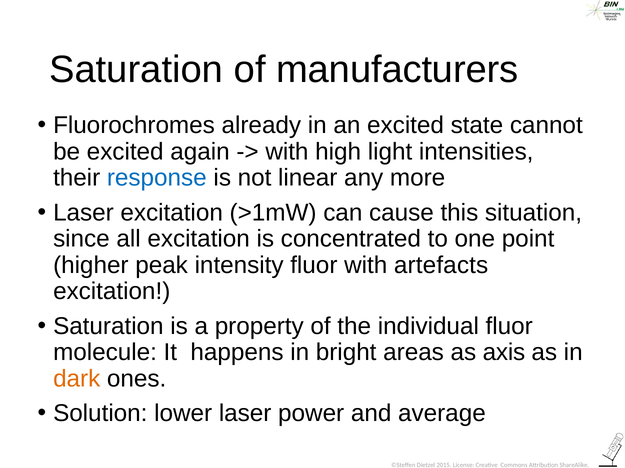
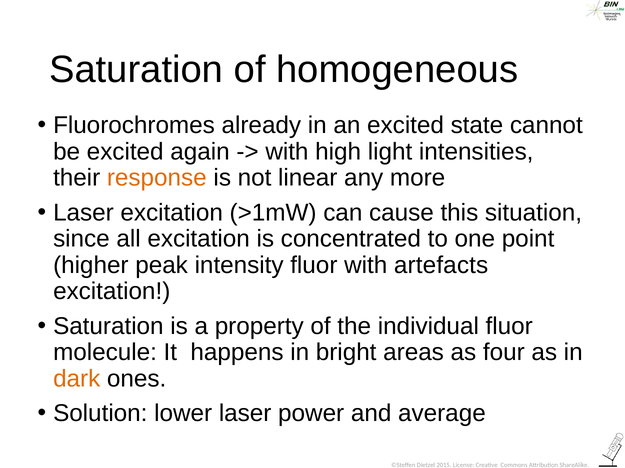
manufacturers: manufacturers -> homogeneous
response colour: blue -> orange
axis: axis -> four
